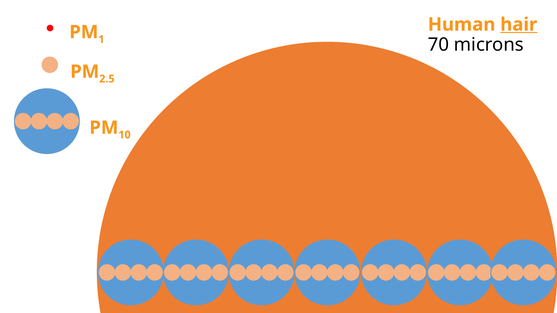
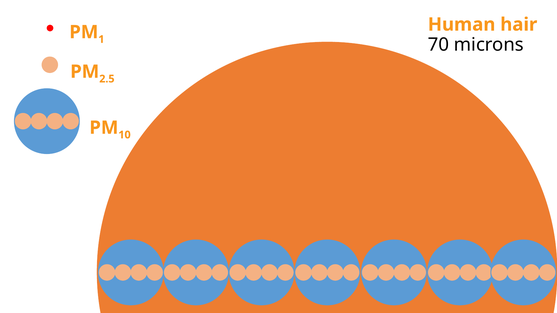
hair underline: present -> none
